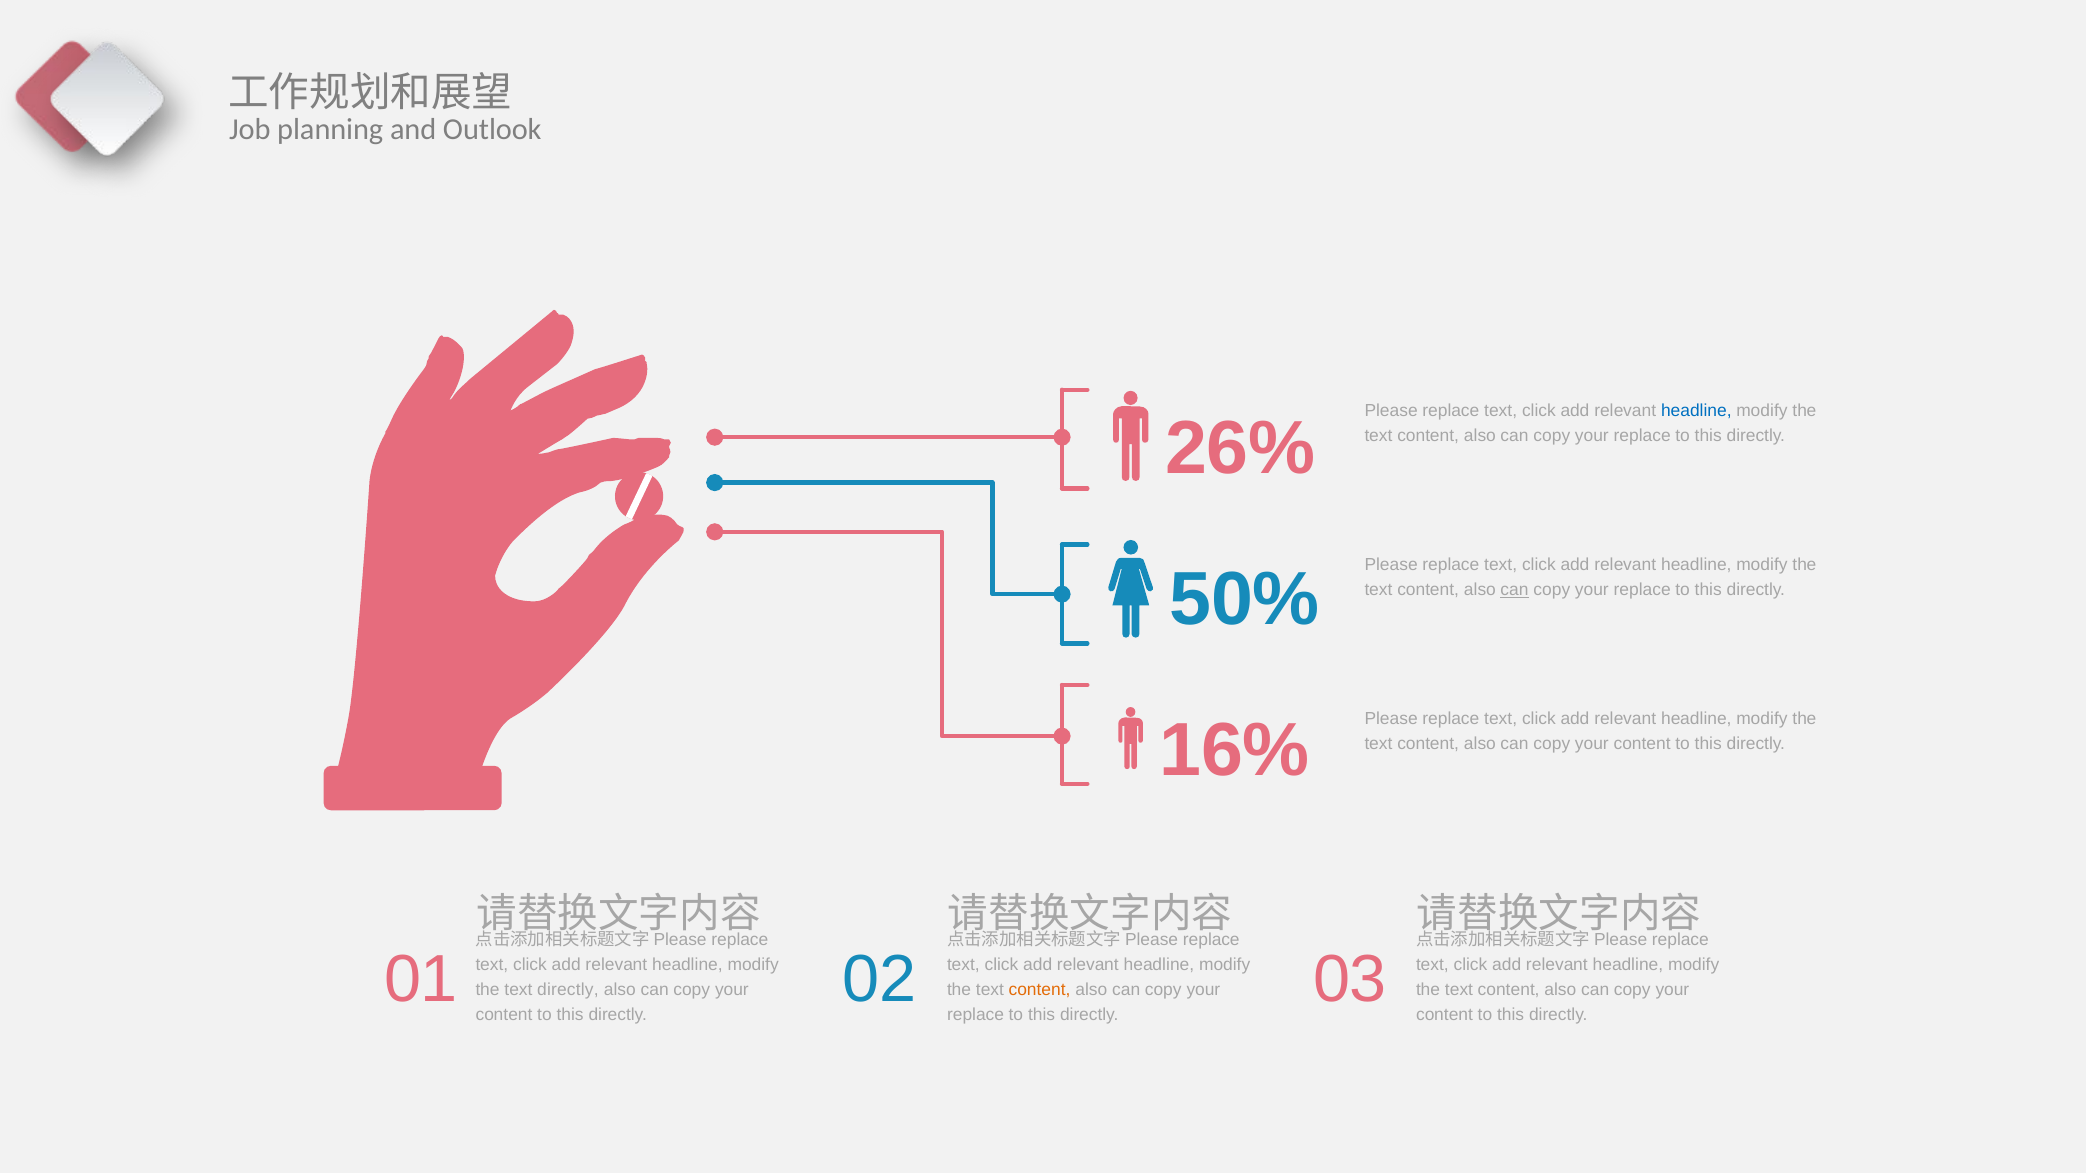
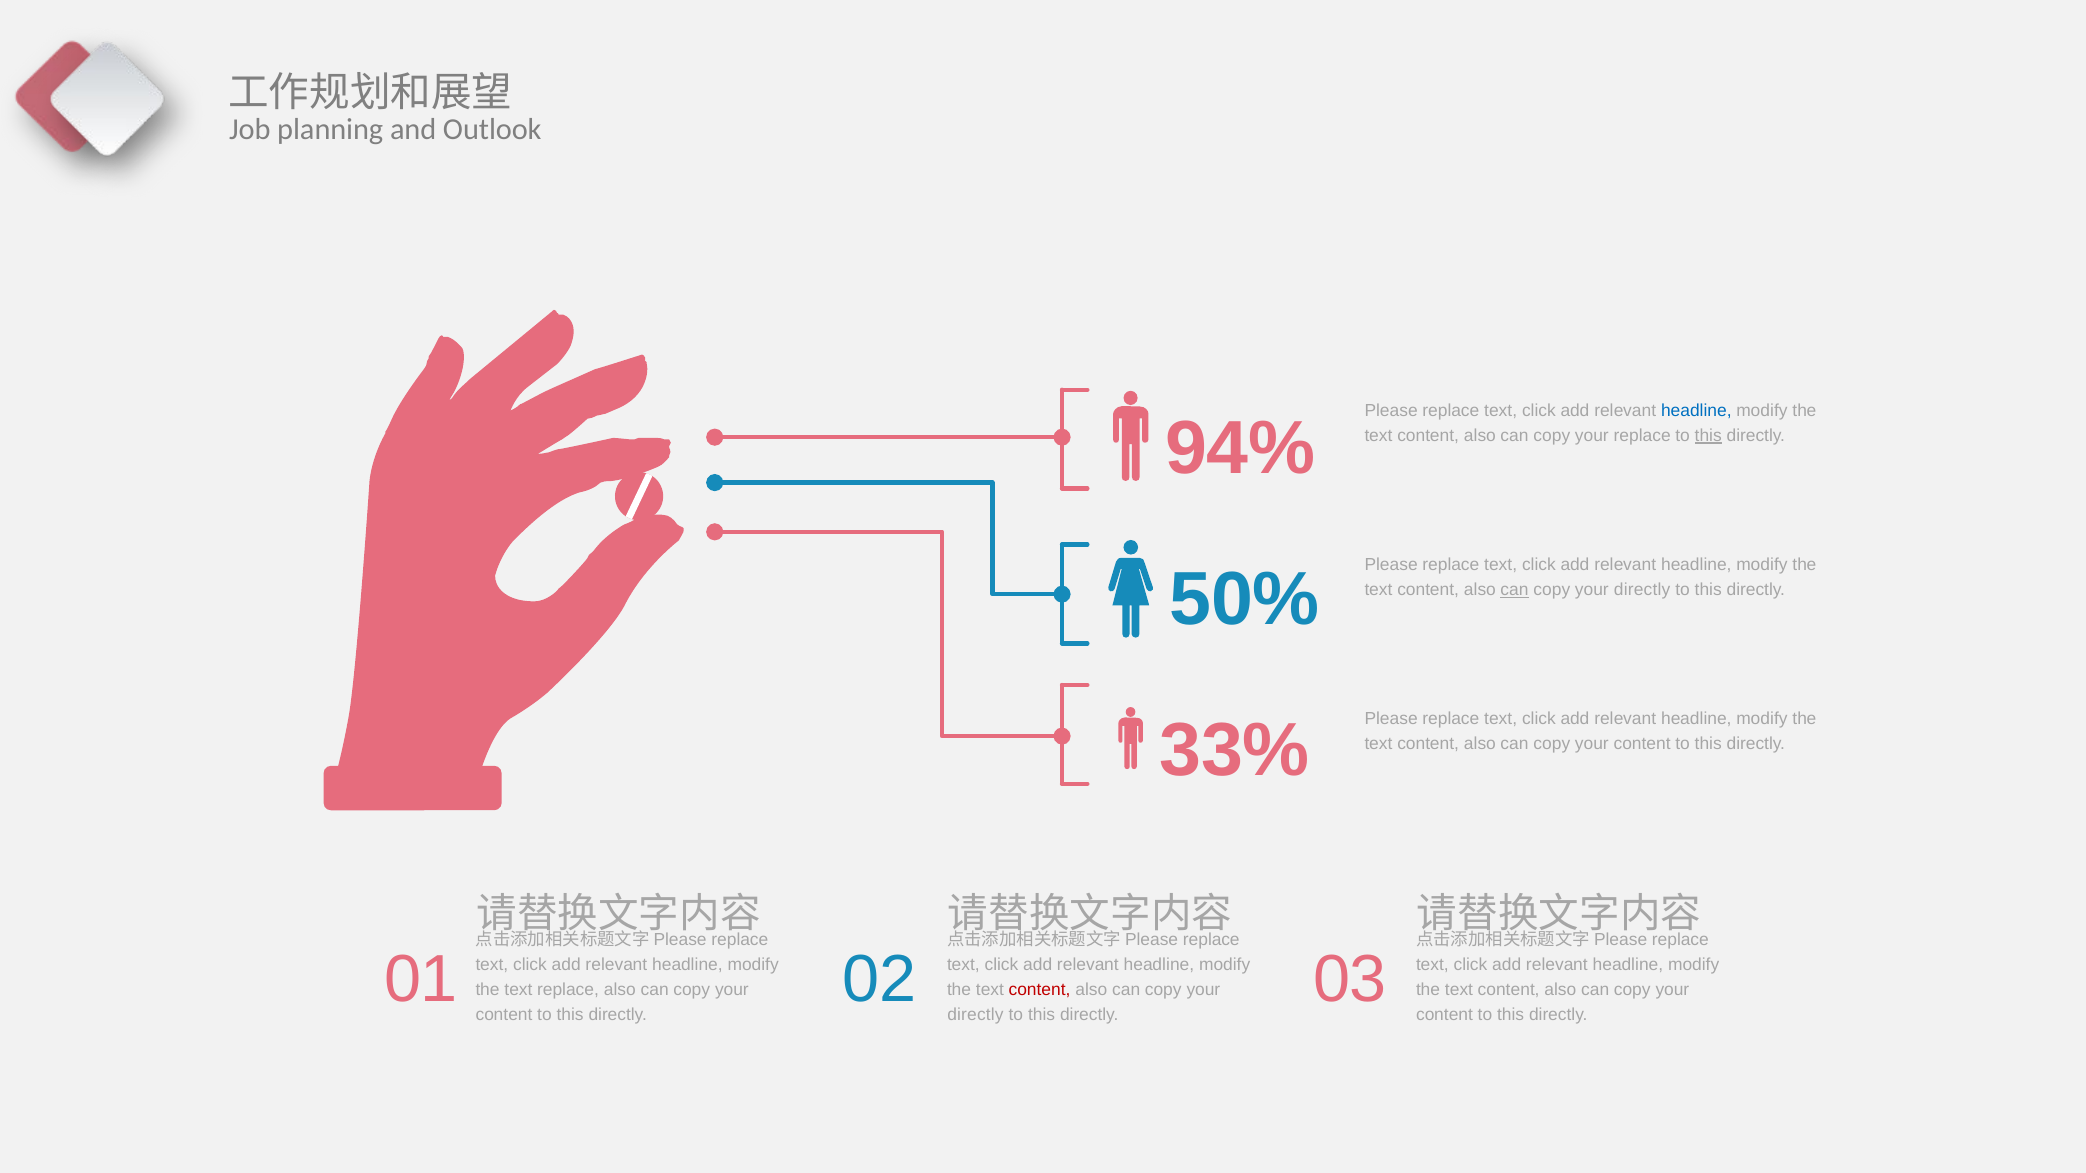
26%: 26% -> 94%
this at (1708, 436) underline: none -> present
replace at (1642, 590): replace -> directly
16%: 16% -> 33%
text directly: directly -> replace
content at (1039, 990) colour: orange -> red
replace at (976, 1015): replace -> directly
